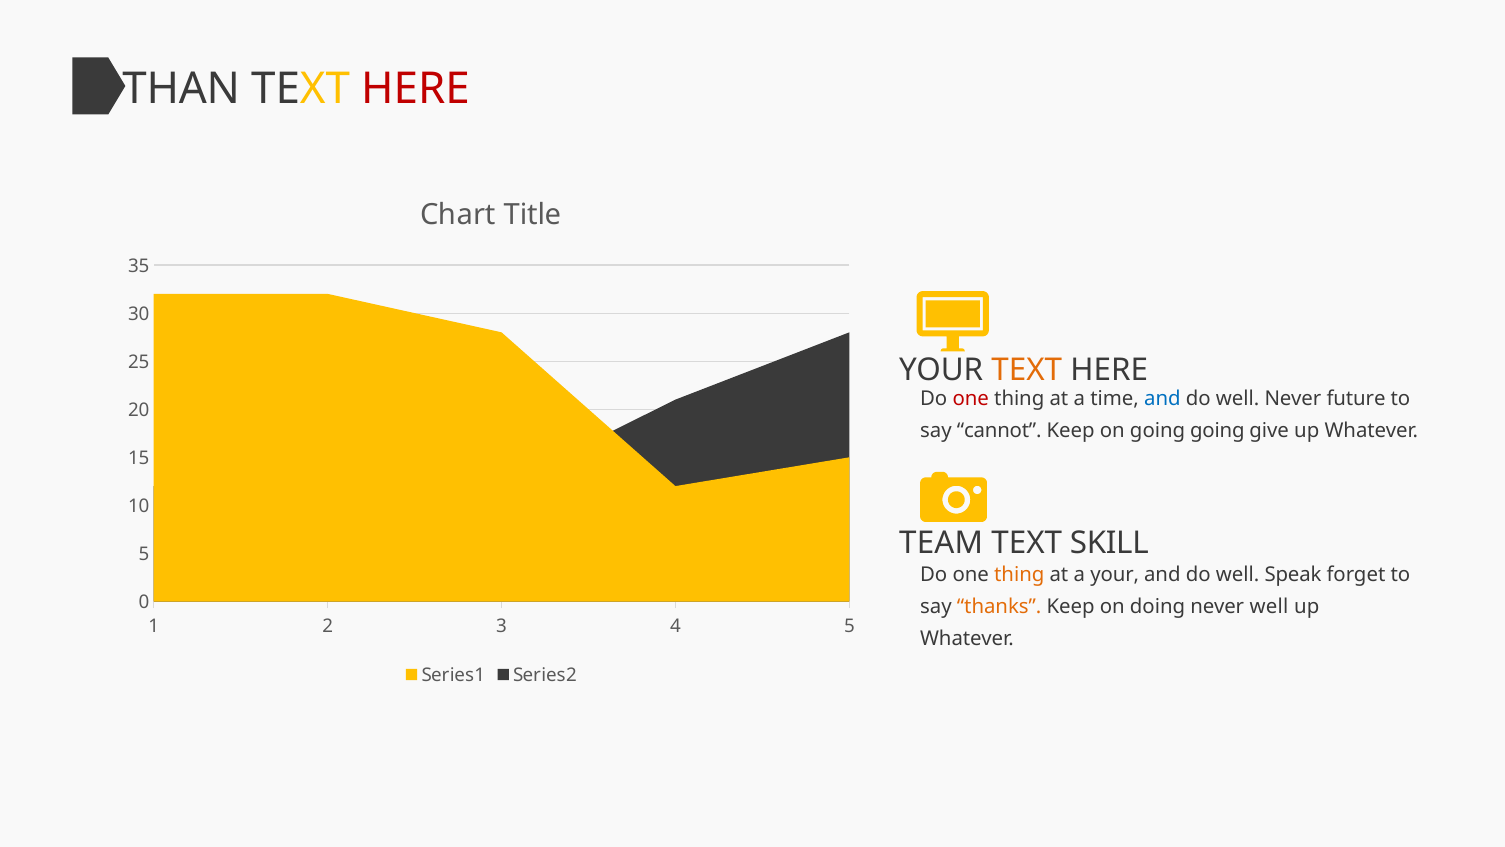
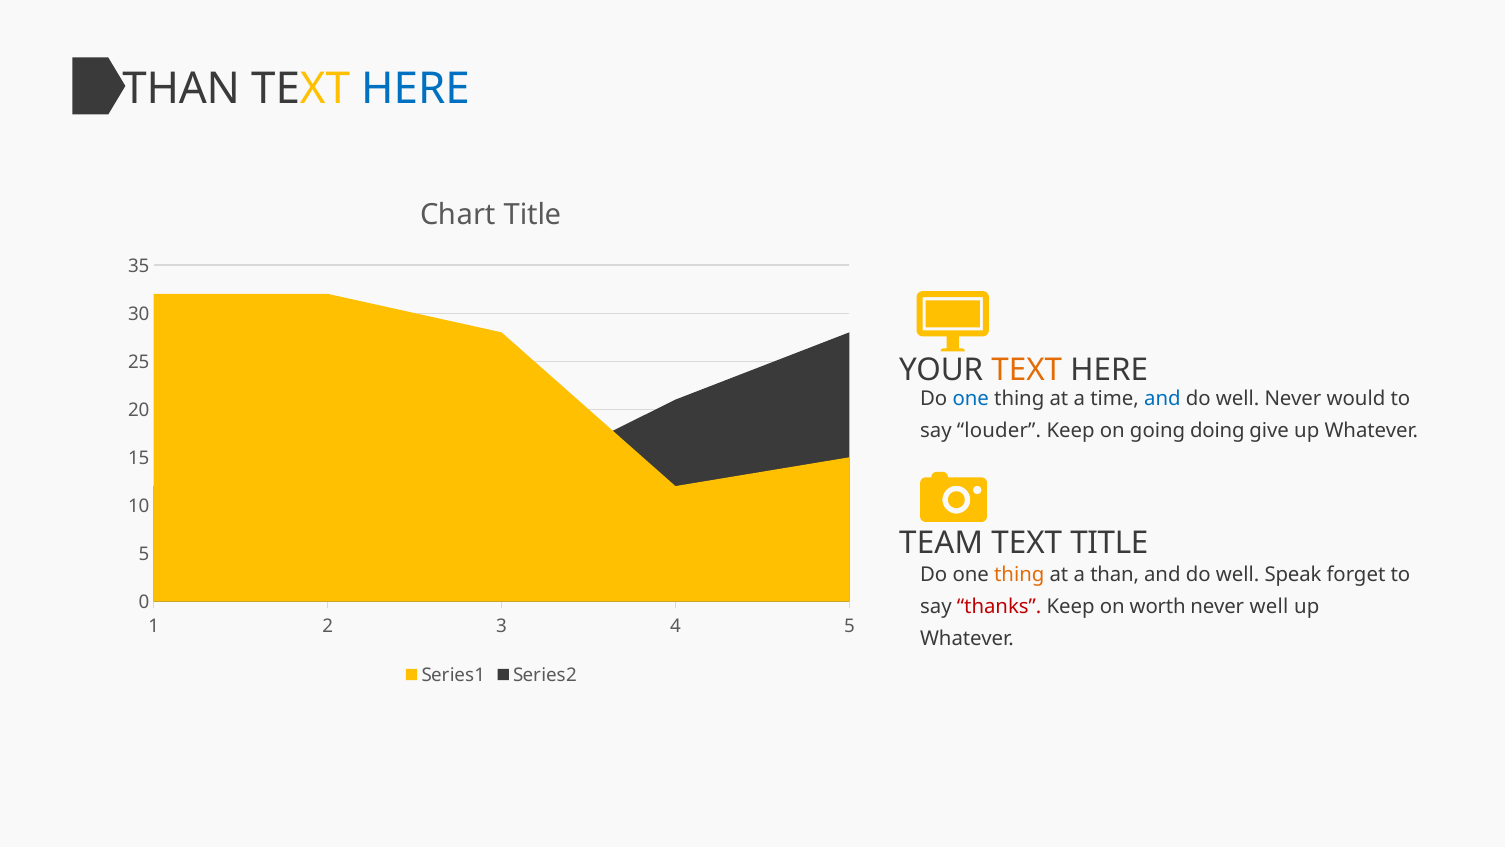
HERE at (416, 89) colour: red -> blue
one at (971, 399) colour: red -> blue
future: future -> would
cannot: cannot -> louder
going going: going -> doing
TEXT SKILL: SKILL -> TITLE
a your: your -> than
thanks colour: orange -> red
doing: doing -> worth
